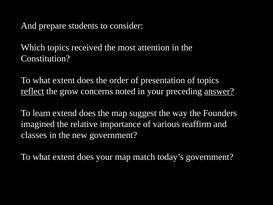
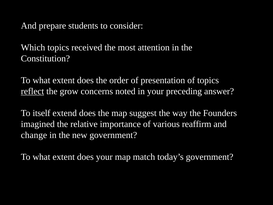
answer underline: present -> none
learn: learn -> itself
classes: classes -> change
